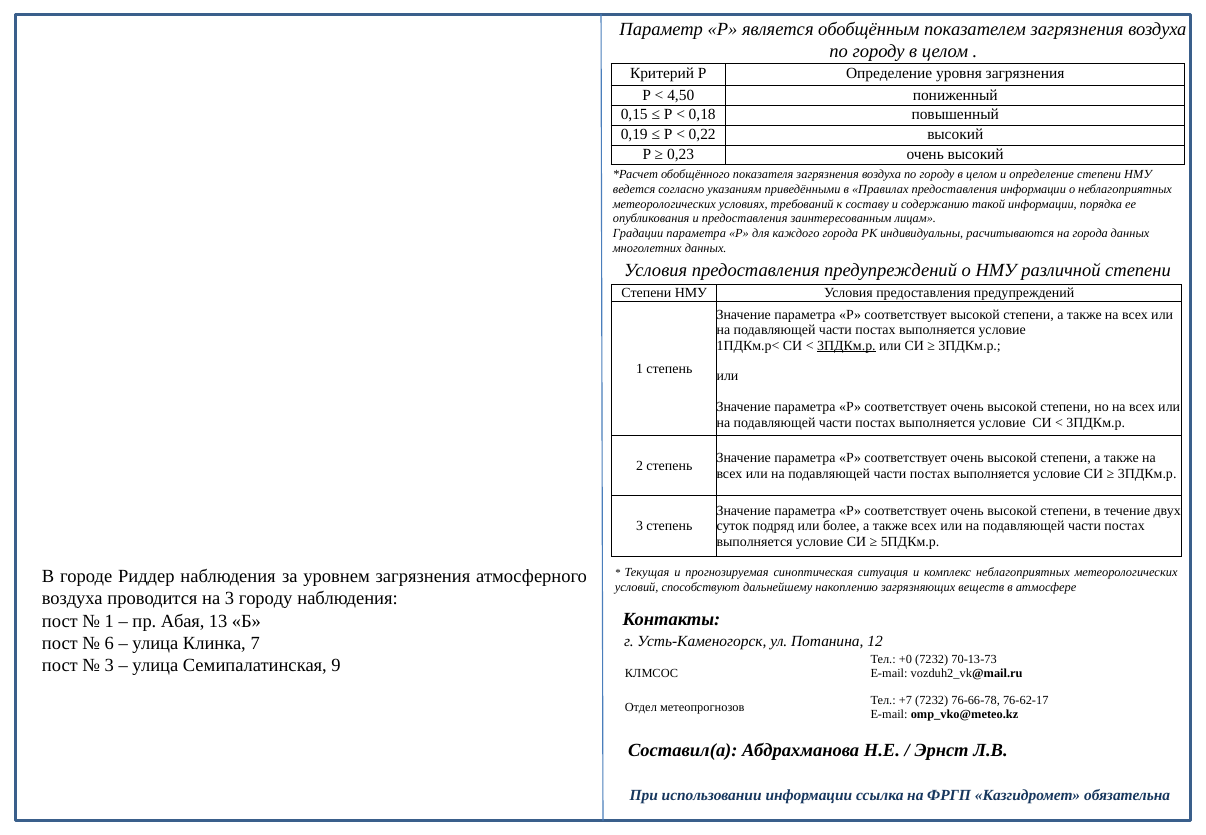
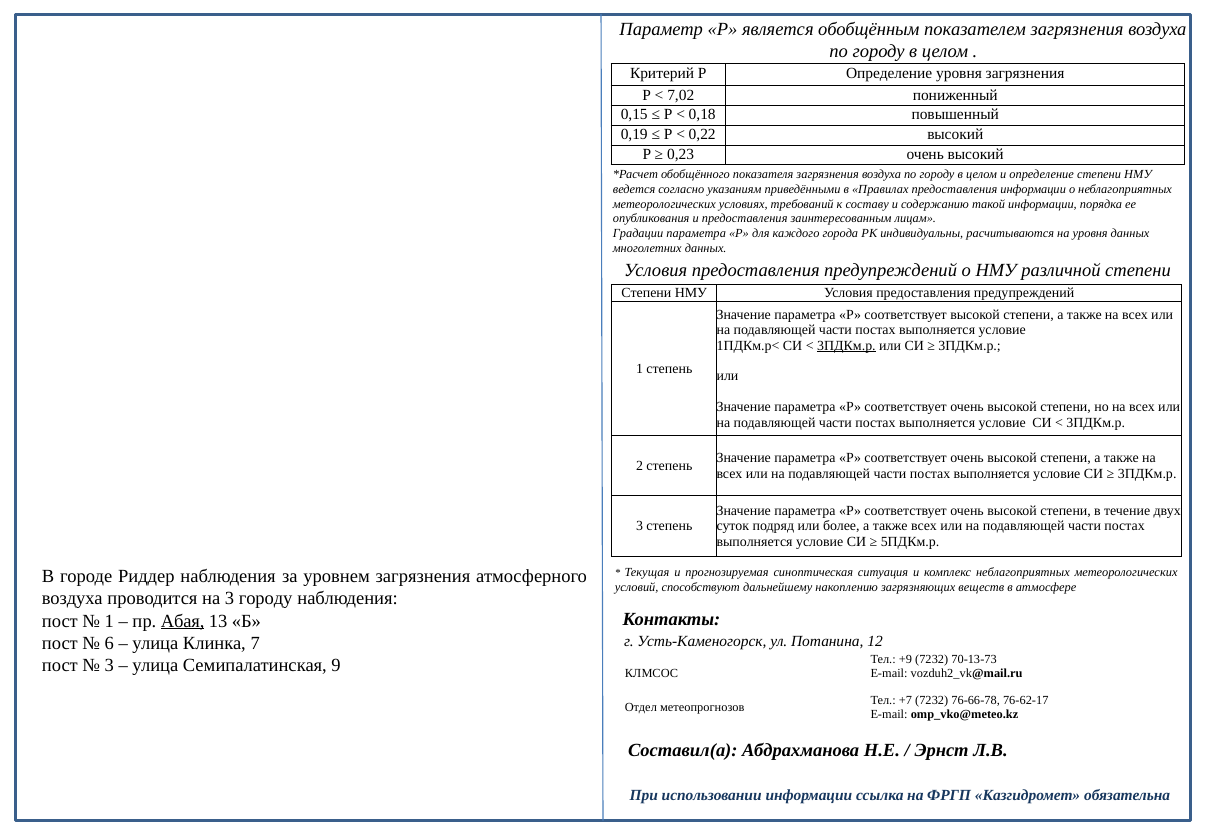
4,50: 4,50 -> 7,02
на города: города -> уровня
Абая underline: none -> present
+0: +0 -> +9
